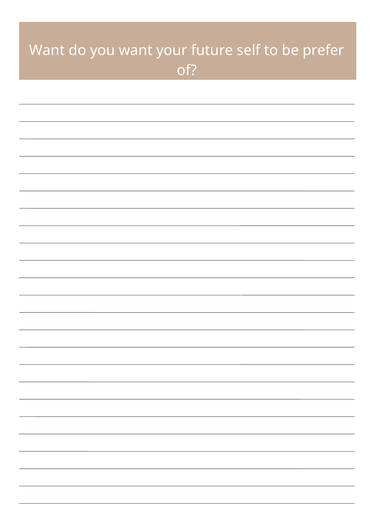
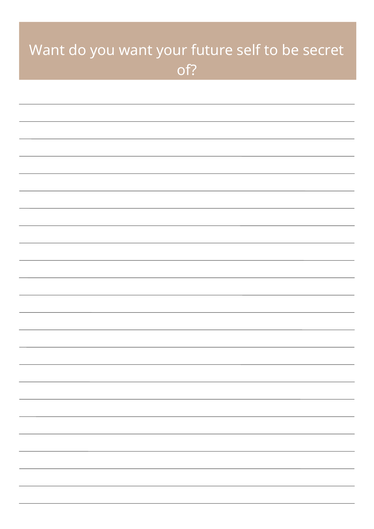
prefer: prefer -> secret
